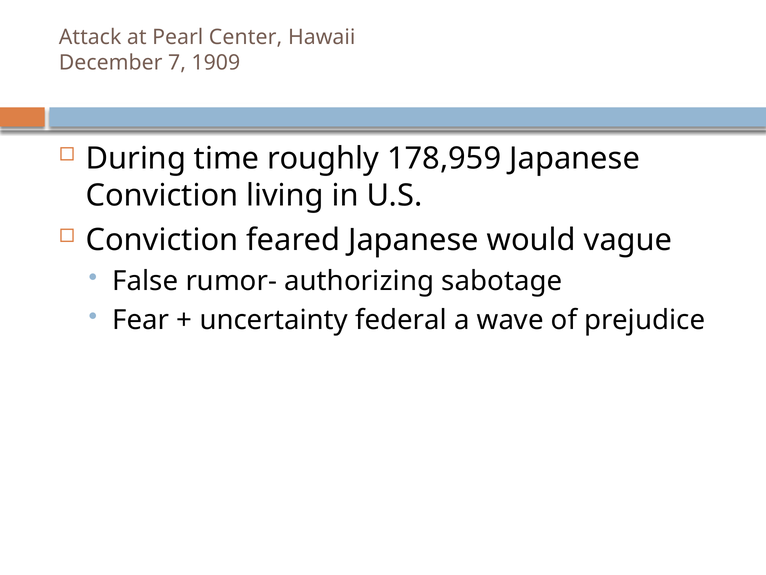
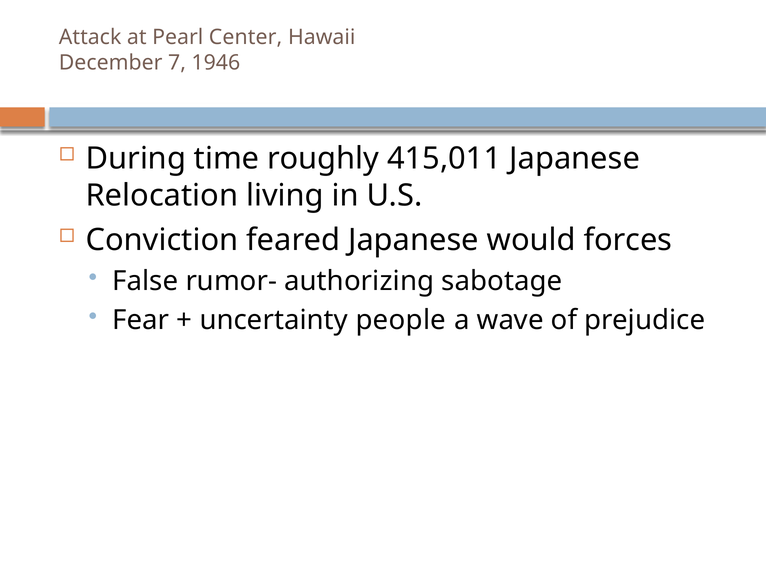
1909: 1909 -> 1946
178,959: 178,959 -> 415,011
Conviction at (162, 196): Conviction -> Relocation
vague: vague -> forces
federal: federal -> people
